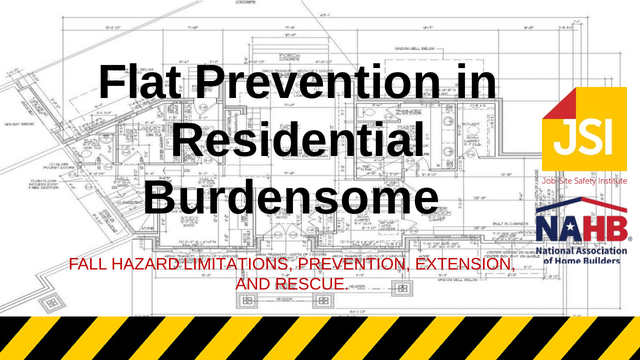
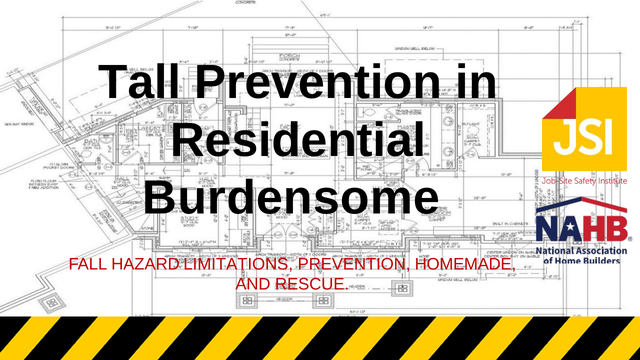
Flat: Flat -> Tall
EXTENSION: EXTENSION -> HOMEMADE
